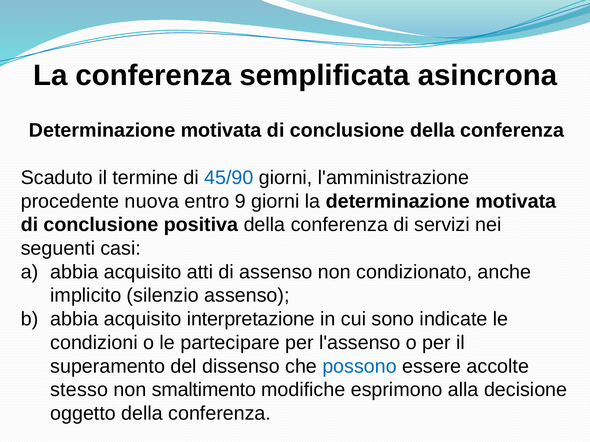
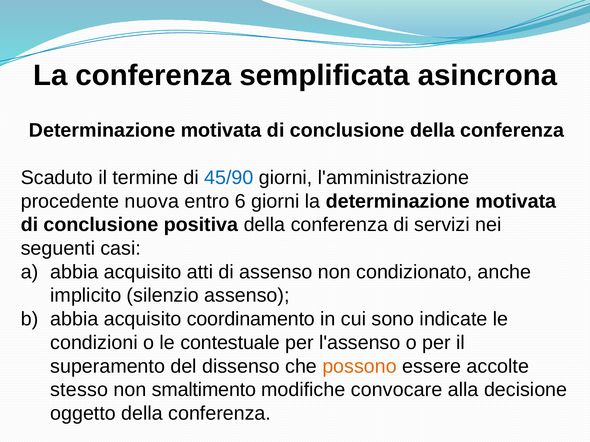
9: 9 -> 6
interpretazione: interpretazione -> coordinamento
partecipare: partecipare -> contestuale
possono colour: blue -> orange
esprimono: esprimono -> convocare
